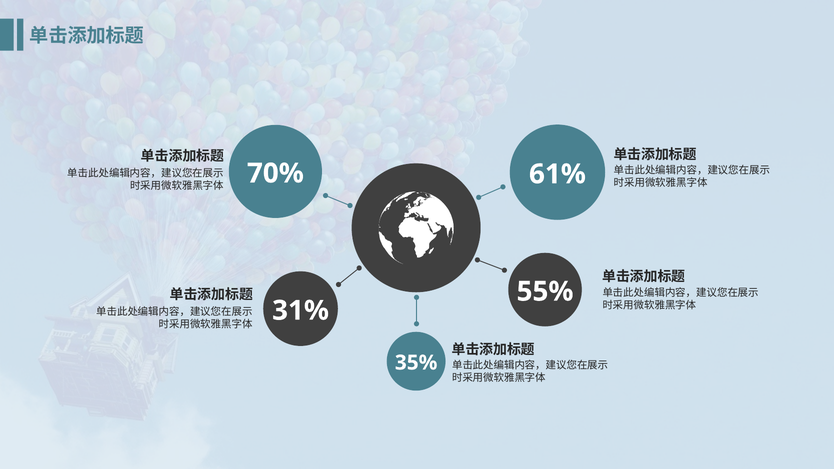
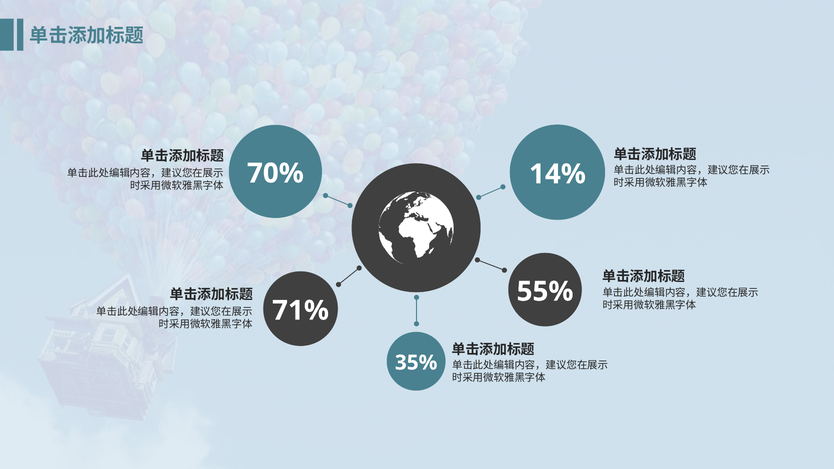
61%: 61% -> 14%
31%: 31% -> 71%
